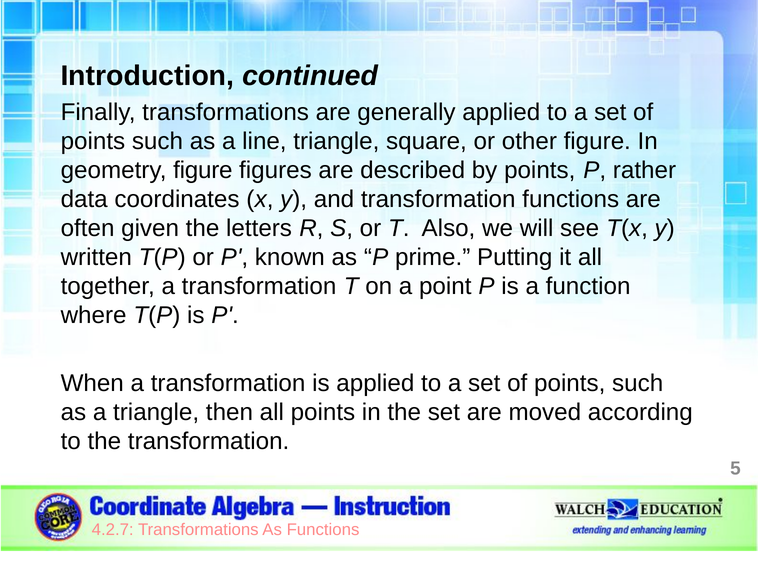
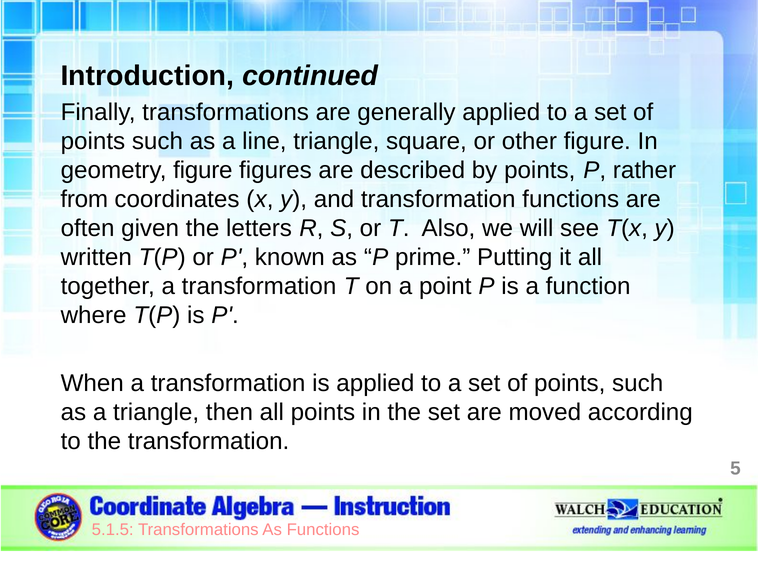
data: data -> from
4.2.7: 4.2.7 -> 5.1.5
